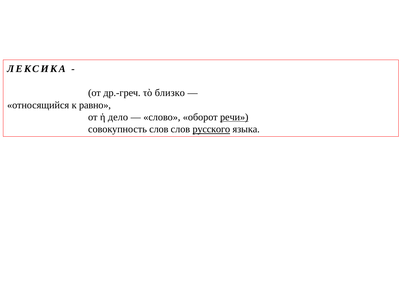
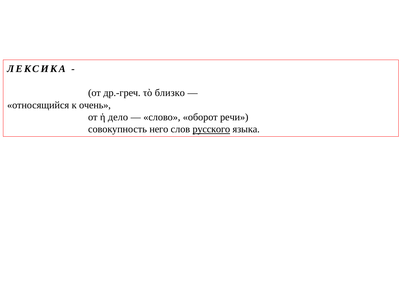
равно: равно -> очень
речи underline: present -> none
совокупность слов: слов -> него
